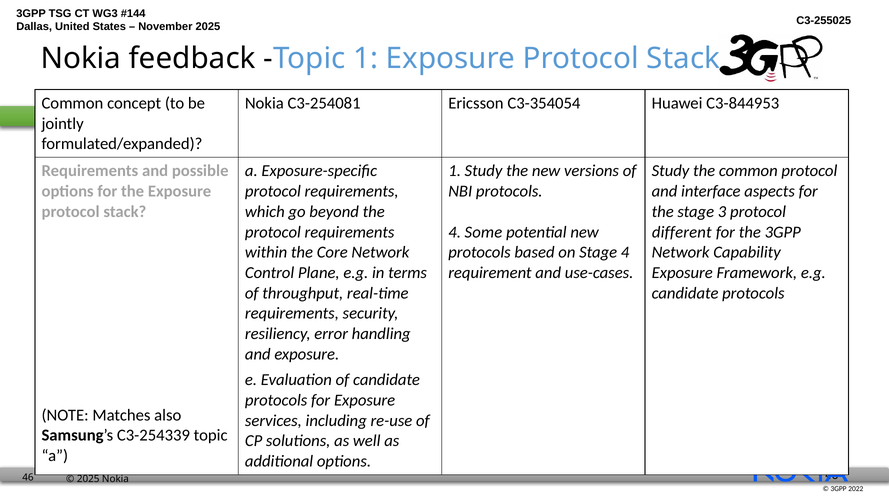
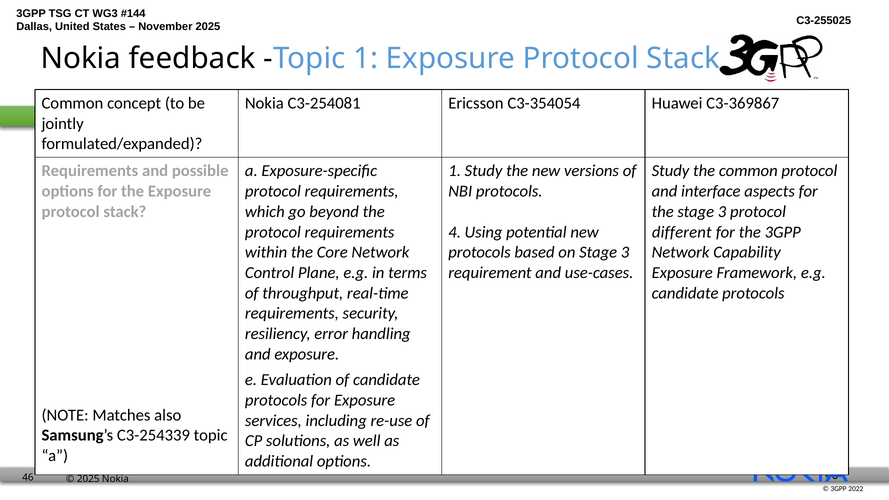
C3-844953: C3-844953 -> C3-369867
Some: Some -> Using
on Stage 4: 4 -> 3
